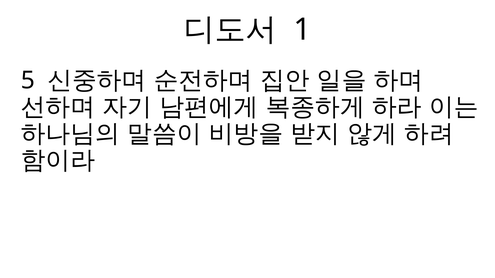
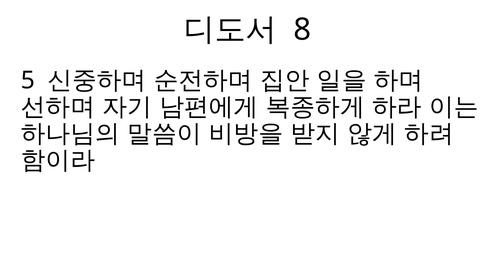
1: 1 -> 8
